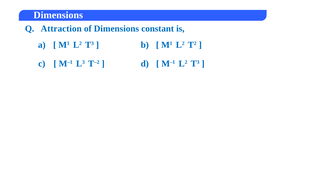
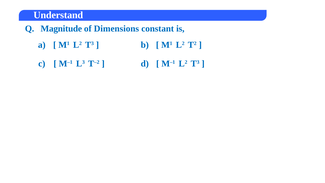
Dimensions at (58, 15): Dimensions -> Understand
Attraction: Attraction -> Magnitude
